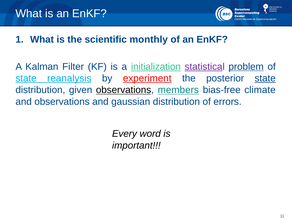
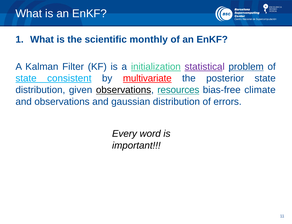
reanalysis: reanalysis -> consistent
experiment: experiment -> multivariate
state at (265, 78) underline: present -> none
members: members -> resources
